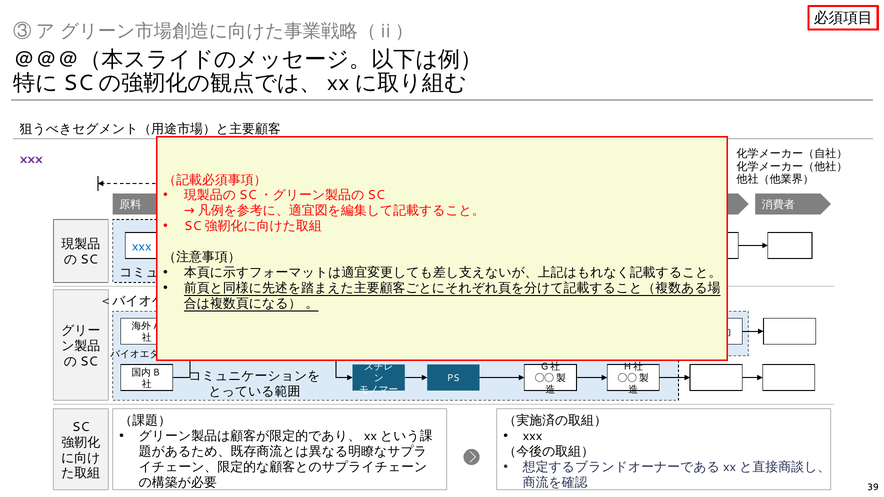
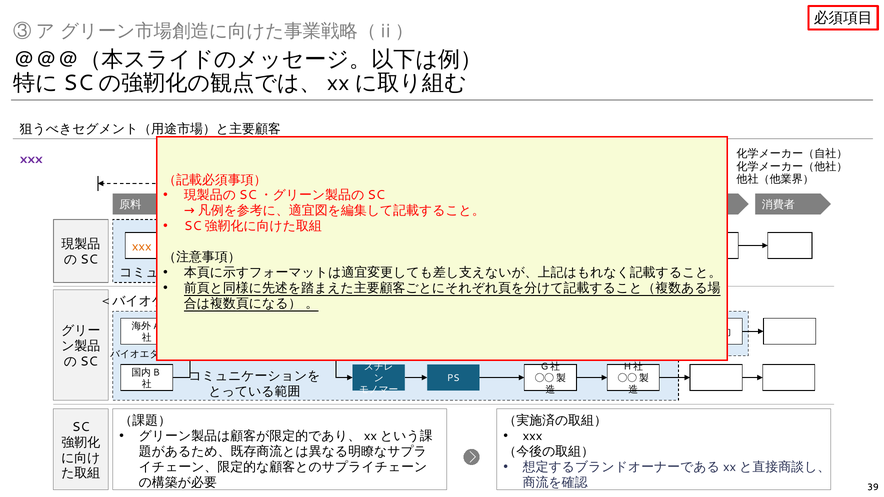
xxx at (142, 246) colour: blue -> orange
